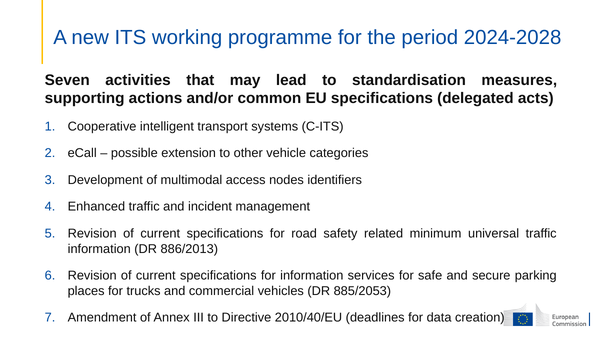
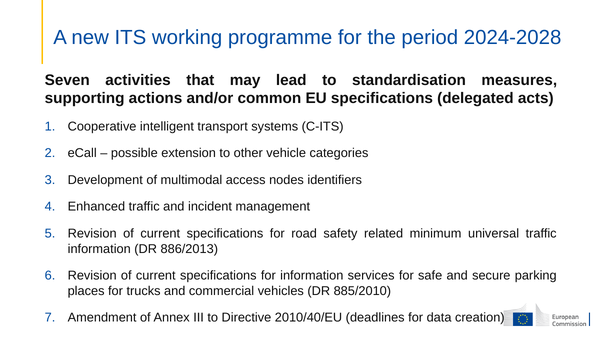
885/2053: 885/2053 -> 885/2010
